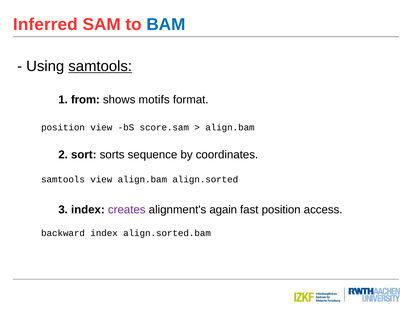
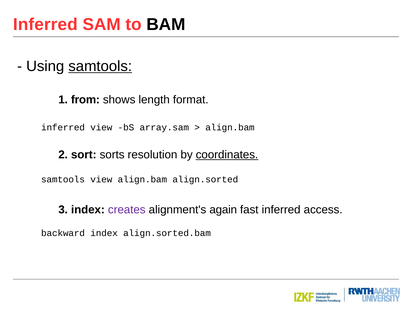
BAM colour: blue -> black
motifs: motifs -> length
position at (63, 128): position -> inferred
score.sam: score.sam -> array.sam
sequence: sequence -> resolution
coordinates underline: none -> present
fast position: position -> inferred
